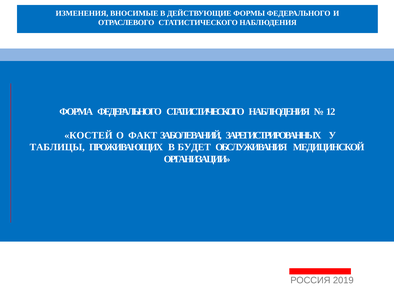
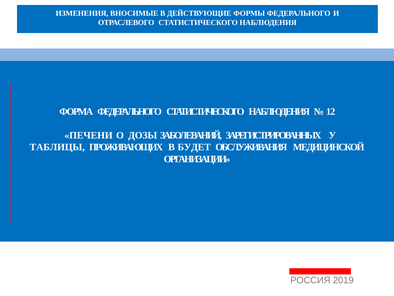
КОСТЕЙ: КОСТЕЙ -> ПЕЧЕНИ
ФАКТ: ФАКТ -> ДОЗЫ
